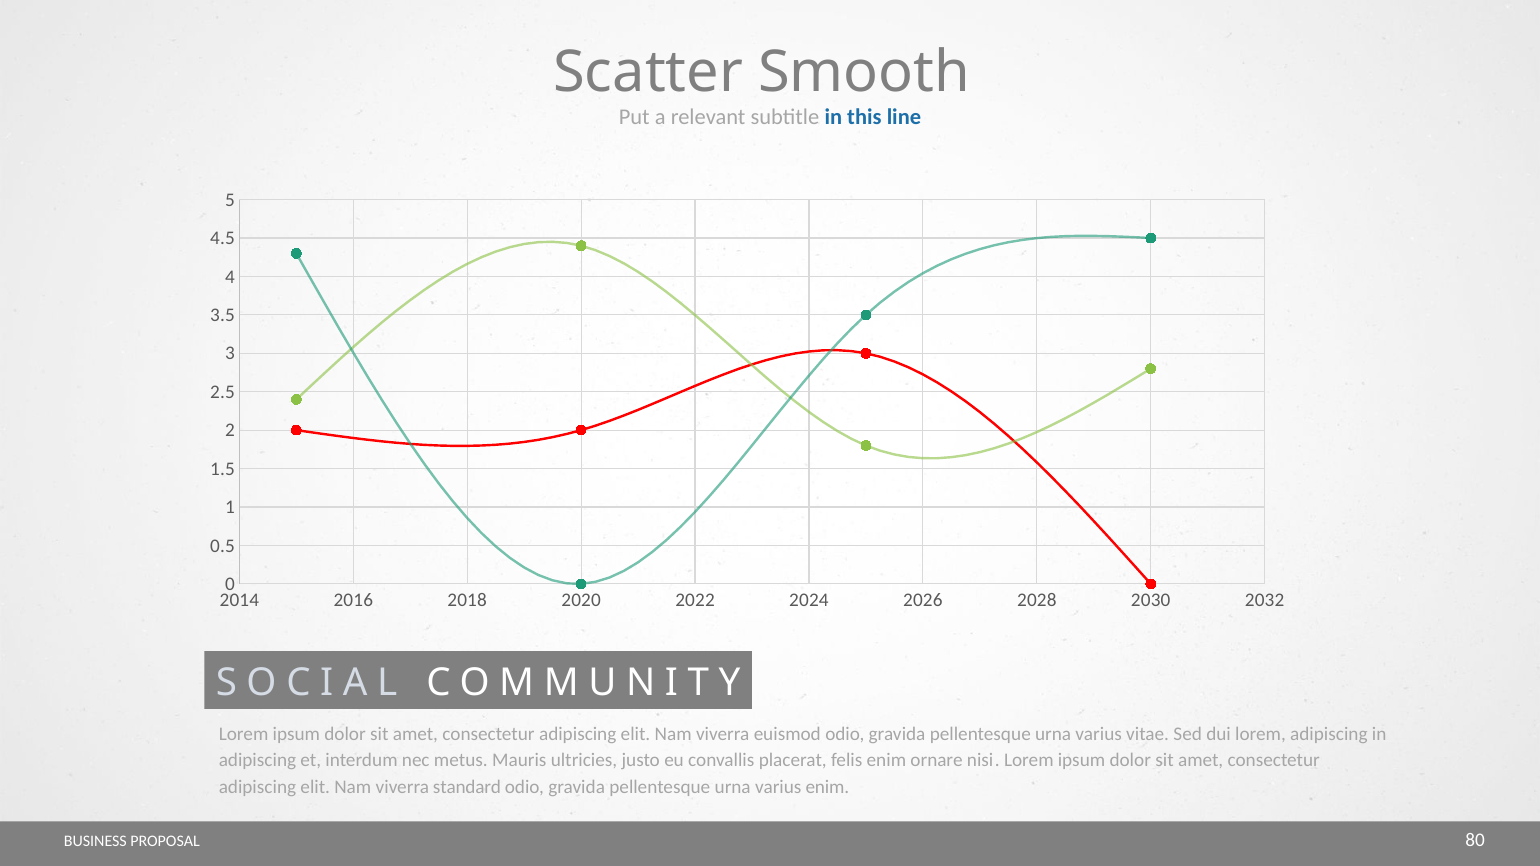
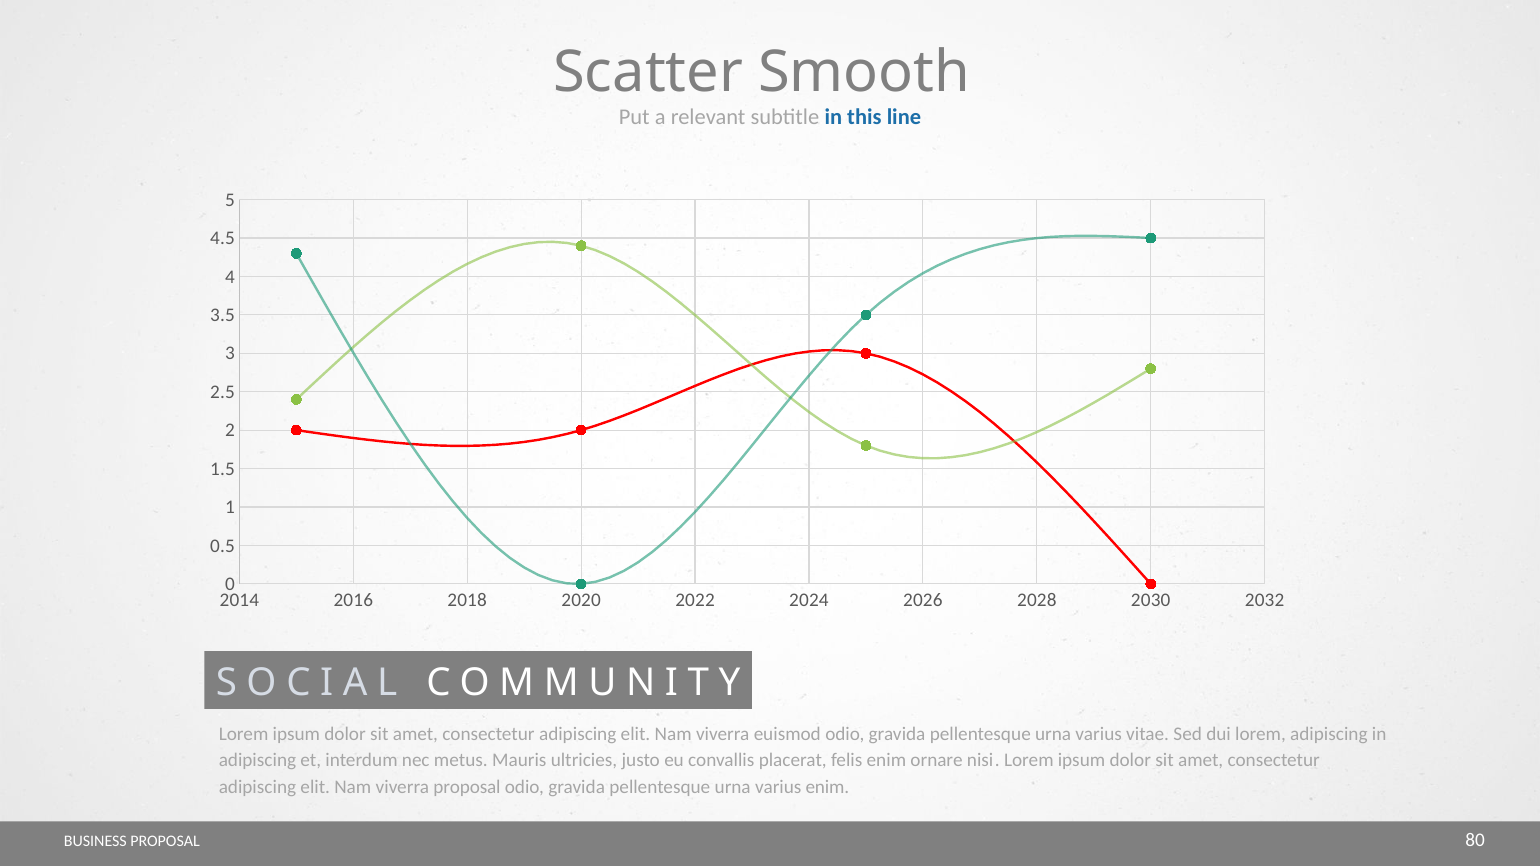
viverra standard: standard -> proposal
